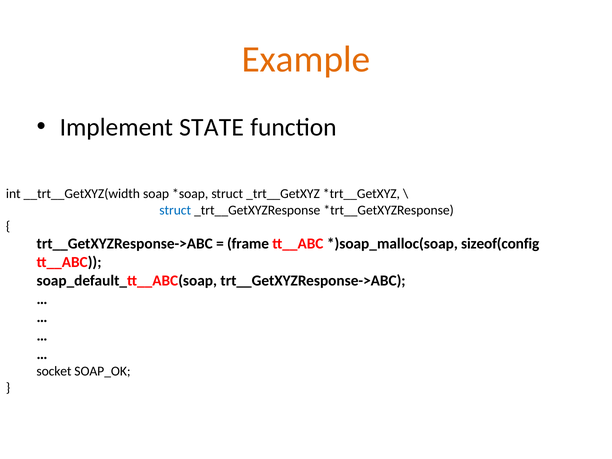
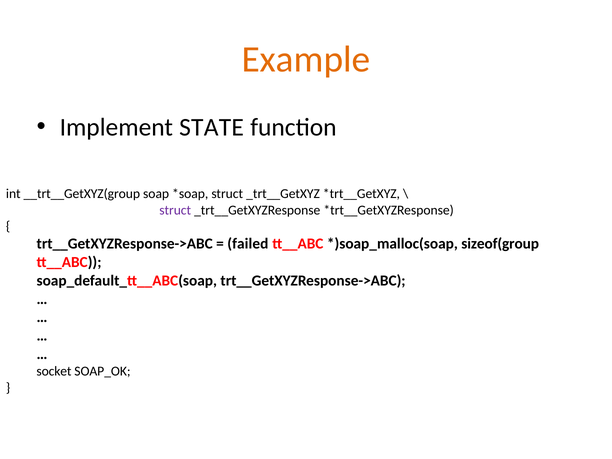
__trt__GetXYZ(width: __trt__GetXYZ(width -> __trt__GetXYZ(group
struct at (175, 210) colour: blue -> purple
frame: frame -> failed
sizeof(config: sizeof(config -> sizeof(group
